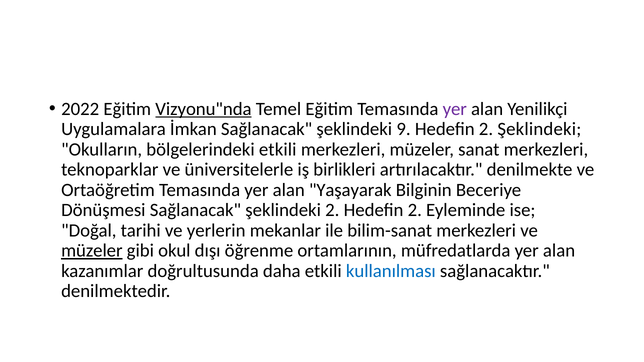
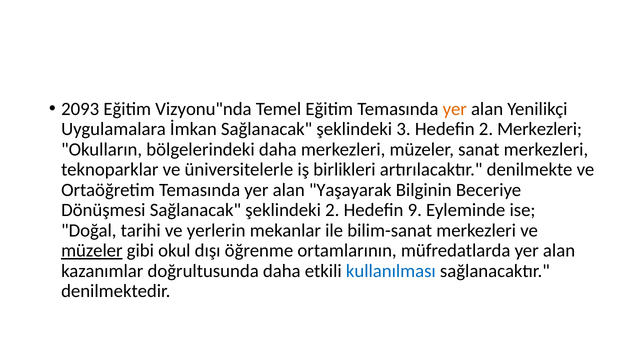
2022: 2022 -> 2093
Vizyonu"nda underline: present -> none
yer at (455, 109) colour: purple -> orange
9: 9 -> 3
2 Şeklindeki: Şeklindeki -> Merkezleri
bölgelerindeki etkili: etkili -> daha
2 Hedefin 2: 2 -> 9
